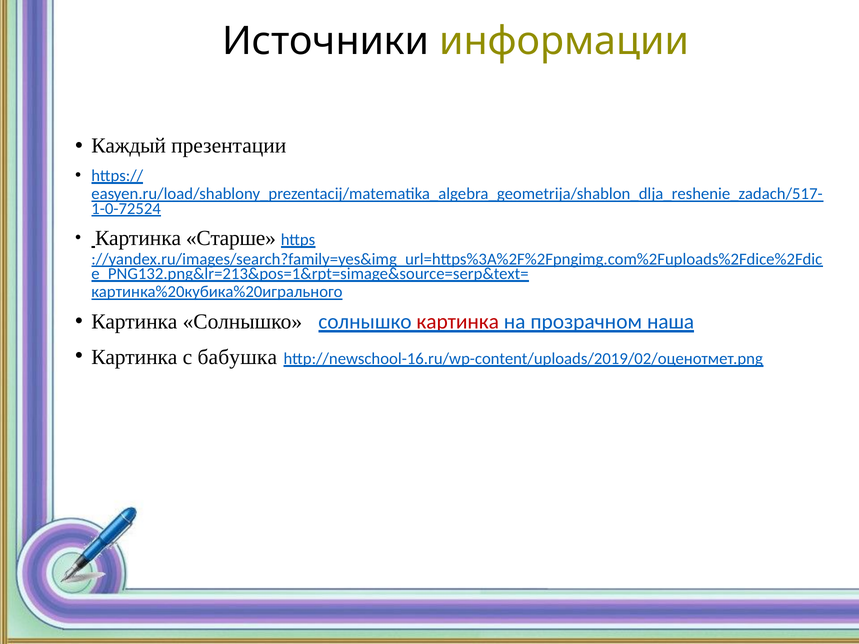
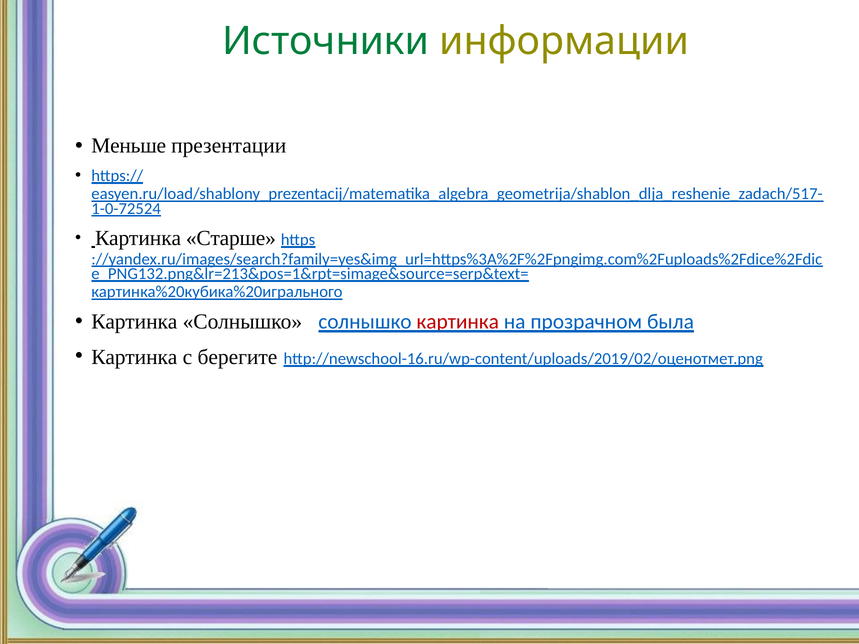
Источники colour: black -> green
Каждый: Каждый -> Меньше
наша: наша -> была
бабушка: бабушка -> берегите
